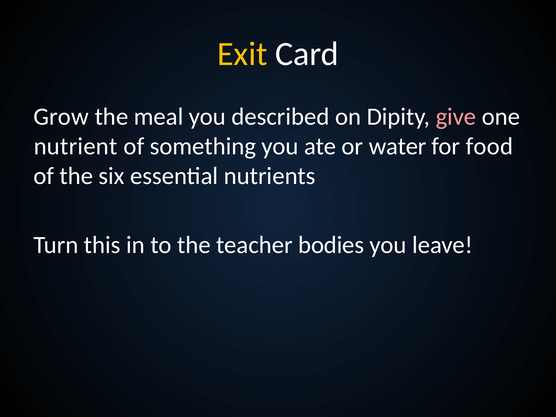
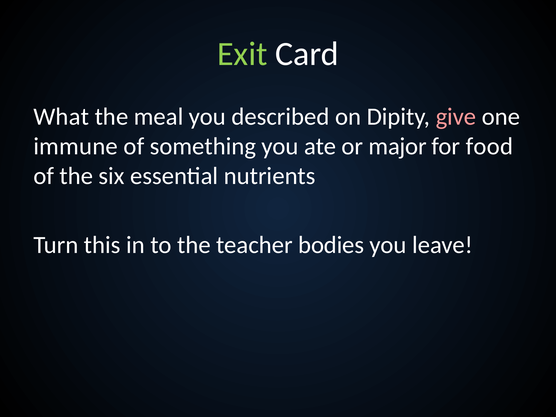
Exit colour: yellow -> light green
Grow: Grow -> What
nutrient: nutrient -> immune
water: water -> major
